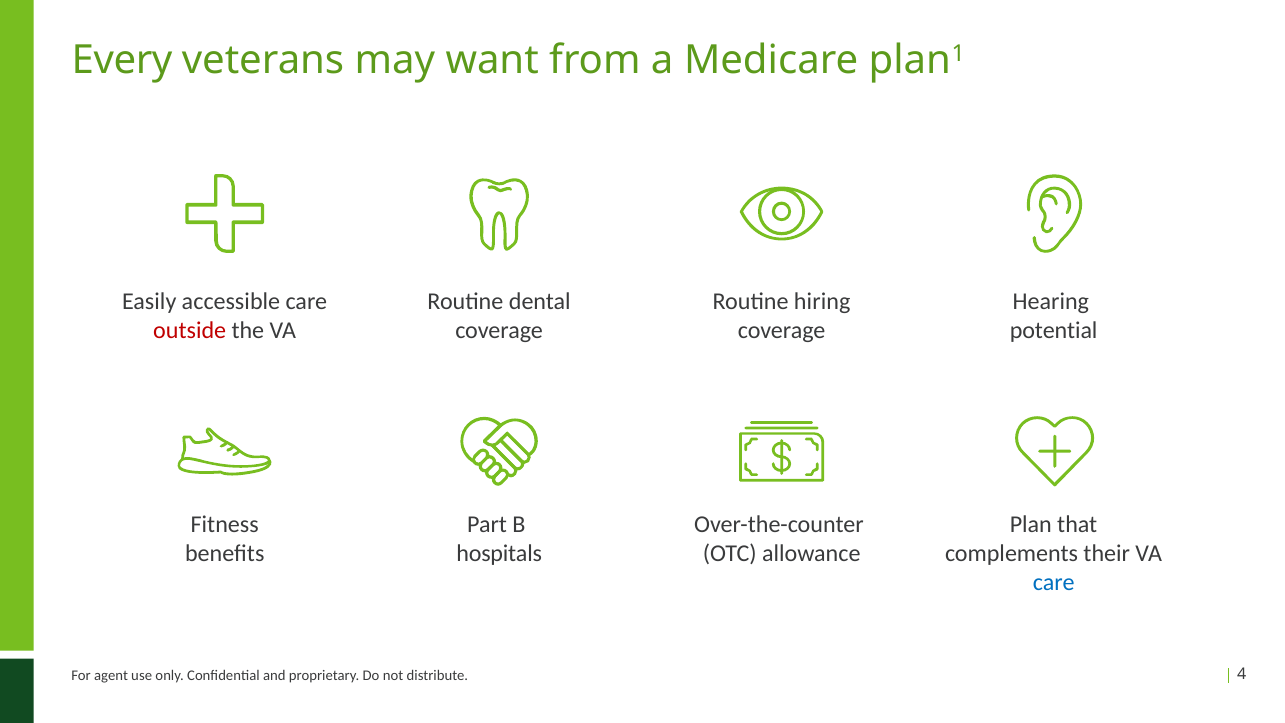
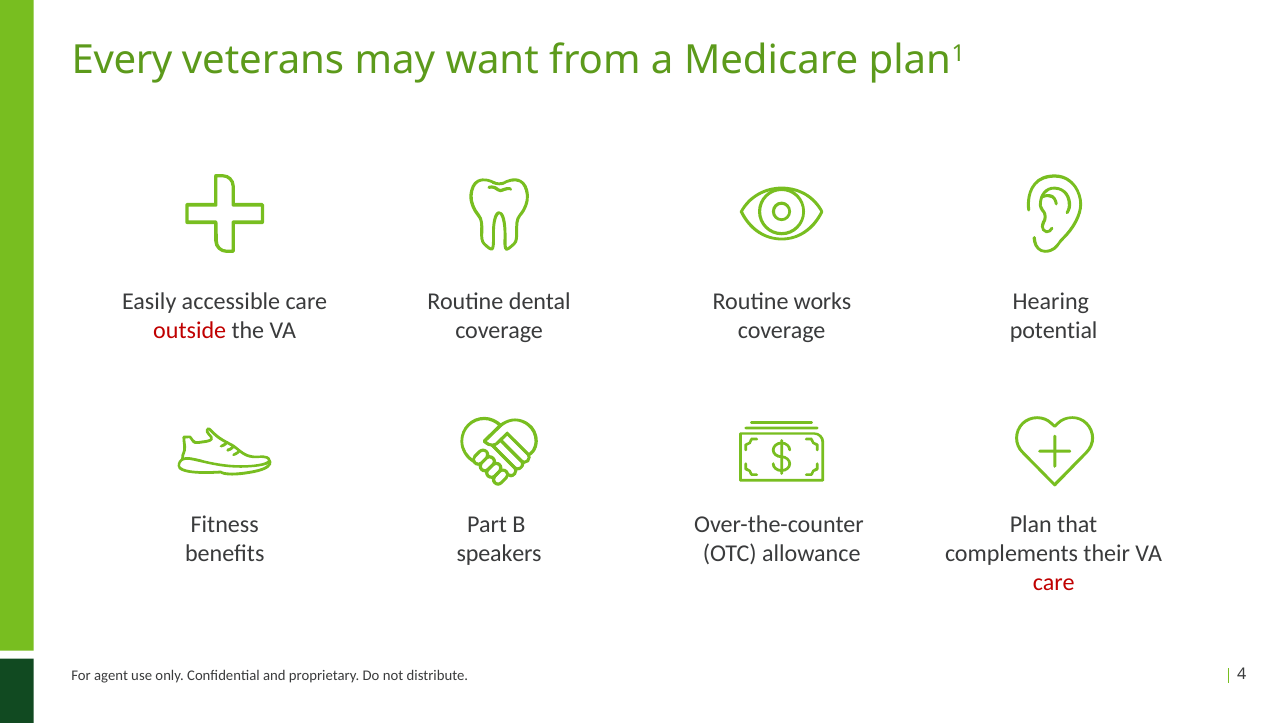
hiring: hiring -> works
hospitals: hospitals -> speakers
care at (1054, 582) colour: blue -> red
